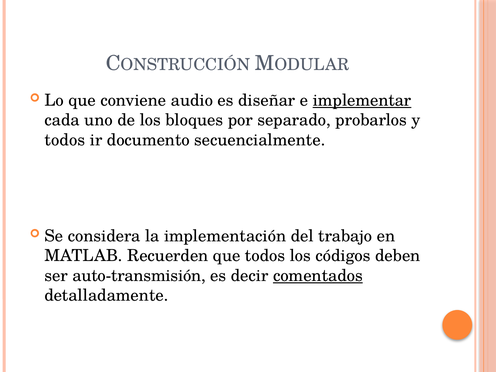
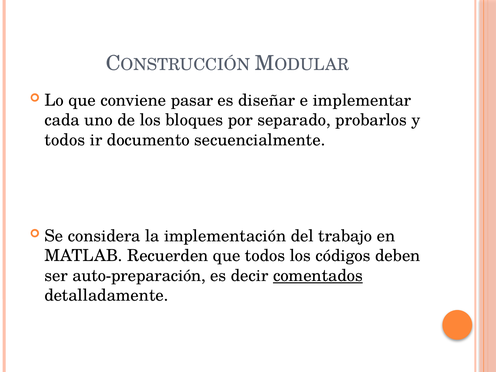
audio: audio -> pasar
implementar underline: present -> none
auto-transmisión: auto-transmisión -> auto-preparación
